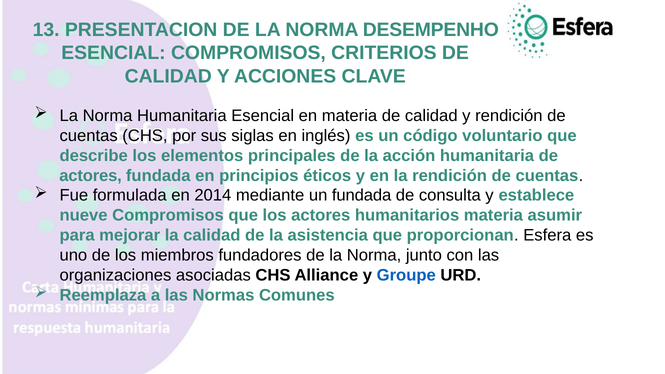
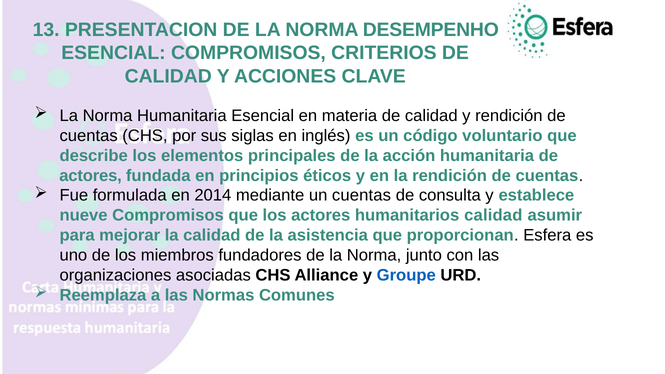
un fundada: fundada -> cuentas
humanitarios materia: materia -> calidad
